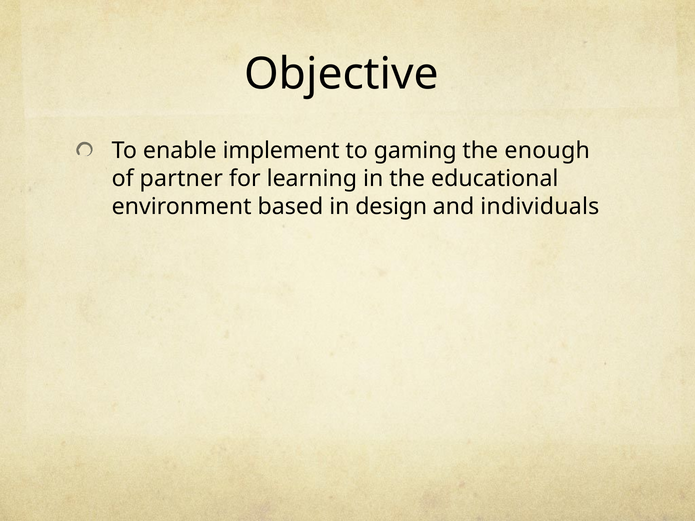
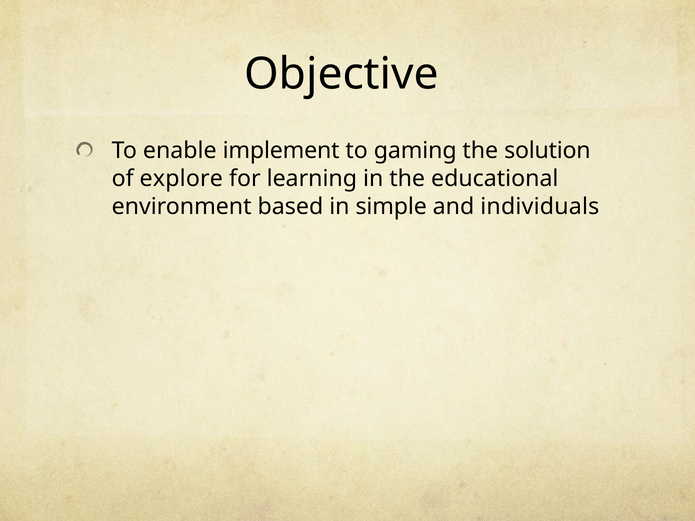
enough: enough -> solution
partner: partner -> explore
design: design -> simple
